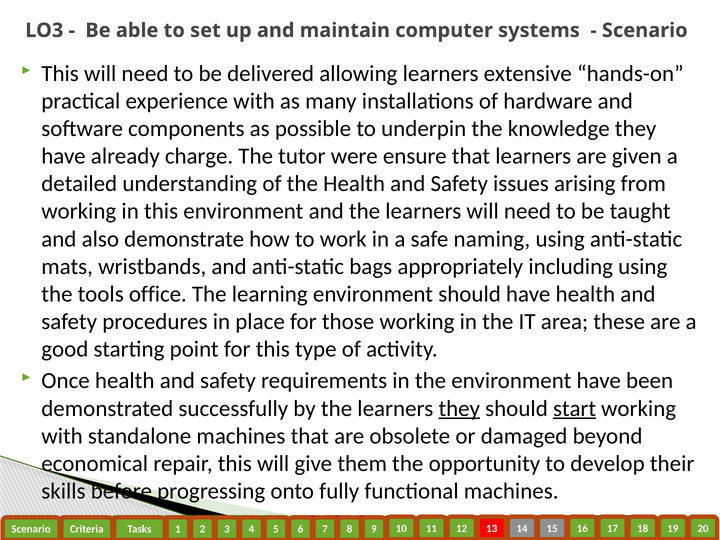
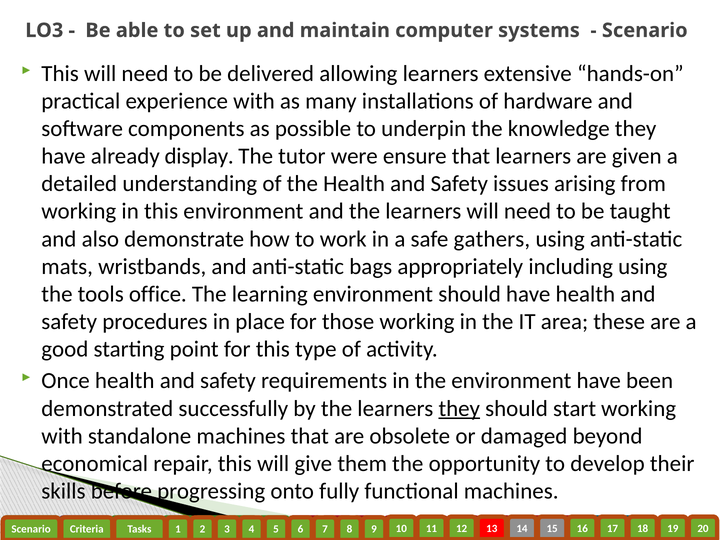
charge: charge -> display
naming: naming -> gathers
start underline: present -> none
